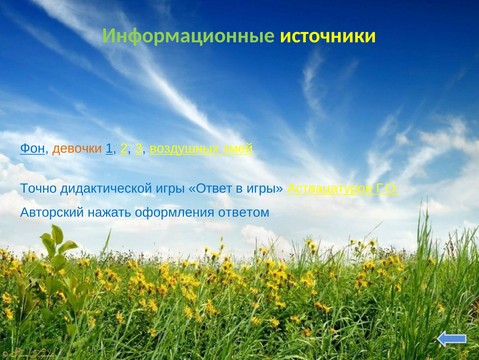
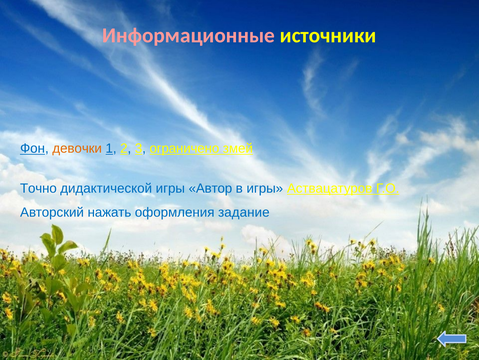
Информационные colour: light green -> pink
воздушных: воздушных -> ограничено
Ответ: Ответ -> Автор
ответом: ответом -> задание
